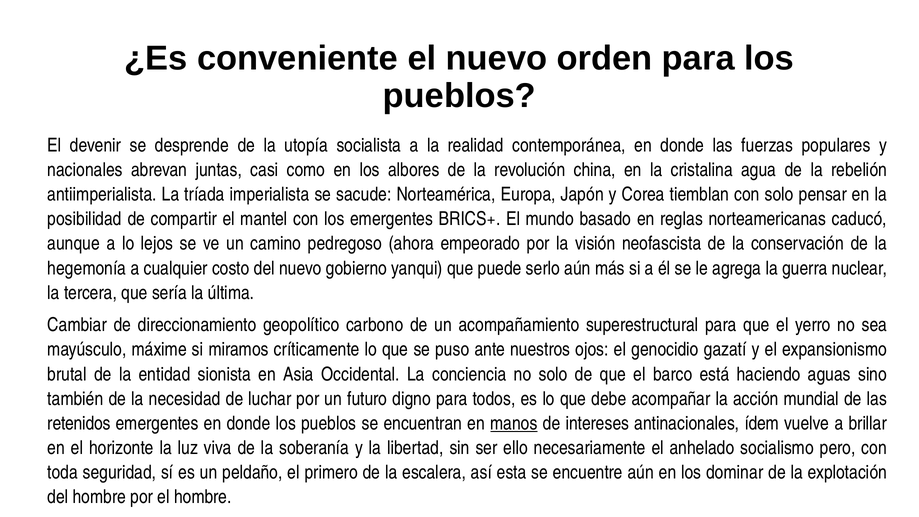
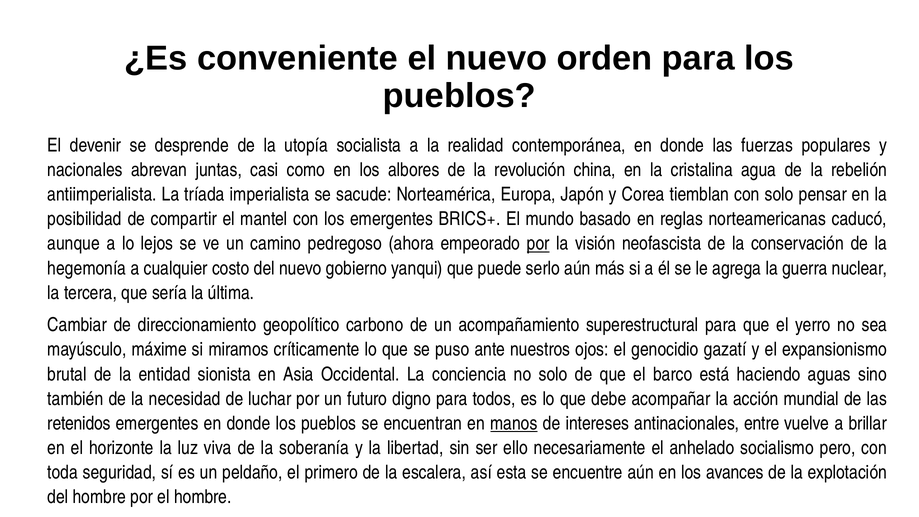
por at (538, 244) underline: none -> present
ídem: ídem -> entre
dominar: dominar -> avances
